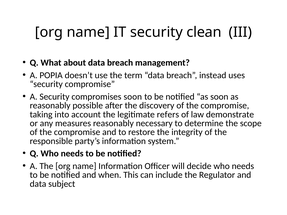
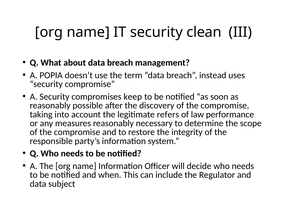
compromises soon: soon -> keep
demonstrate: demonstrate -> performance
